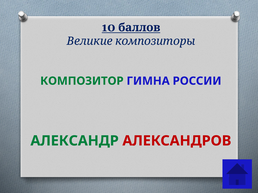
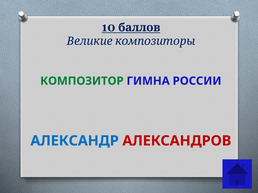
АЛЕКСАНДР colour: green -> blue
